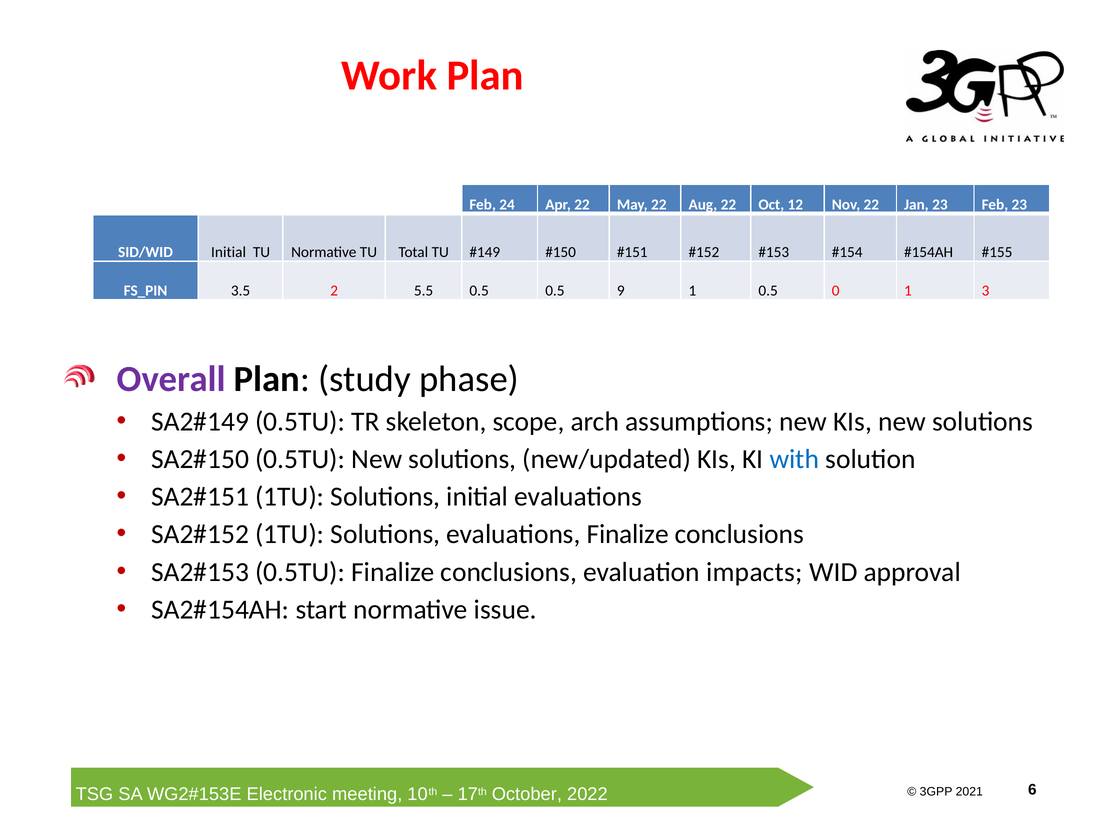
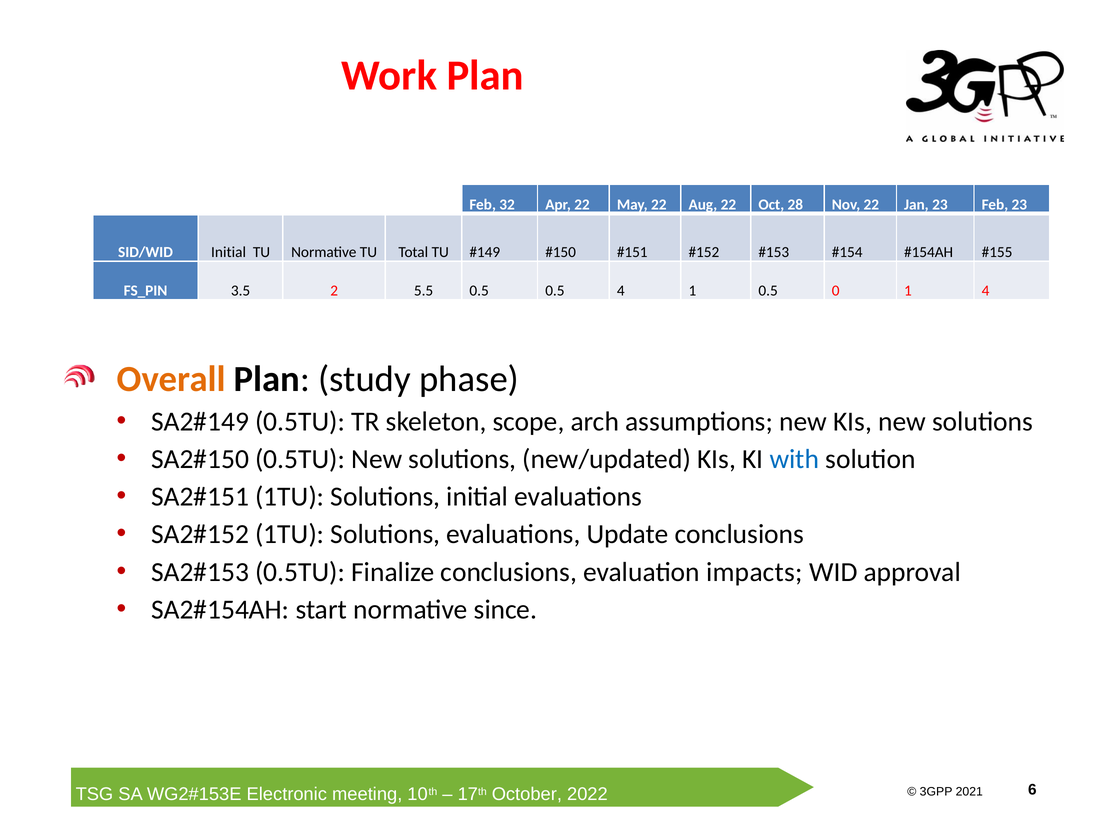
24: 24 -> 32
12: 12 -> 28
0.5 9: 9 -> 4
1 3: 3 -> 4
Overall colour: purple -> orange
evaluations Finalize: Finalize -> Update
issue: issue -> since
